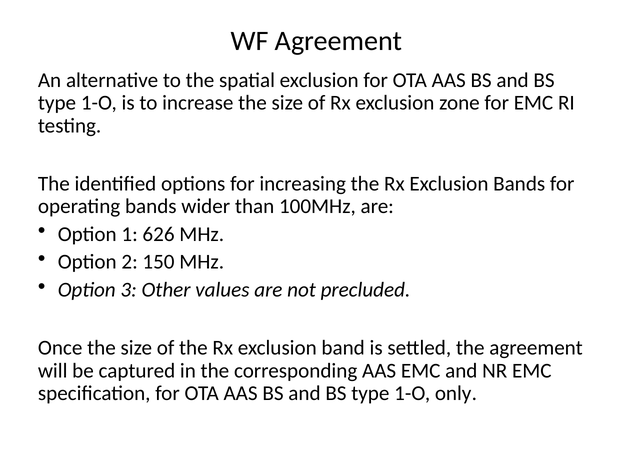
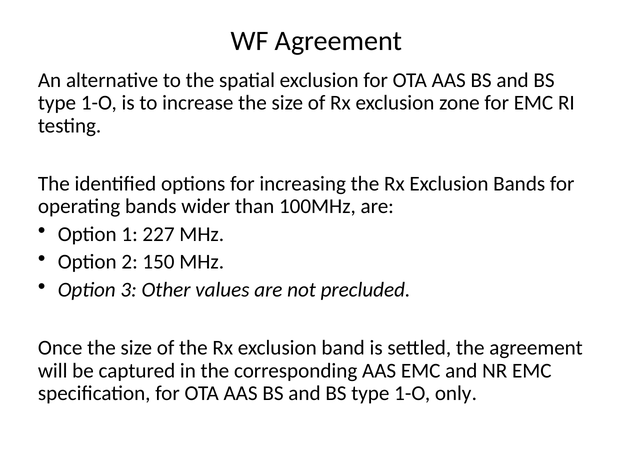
626: 626 -> 227
